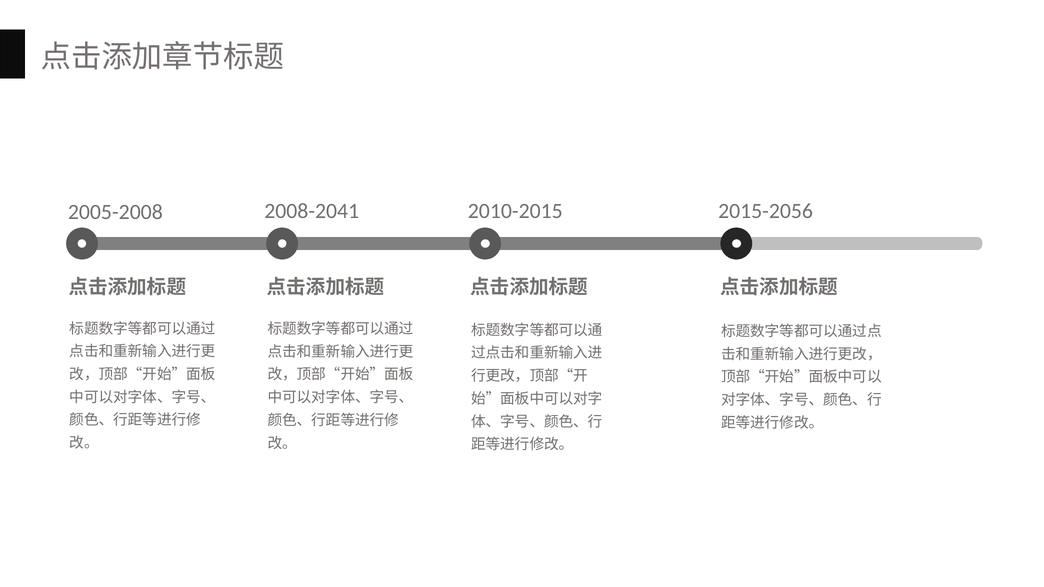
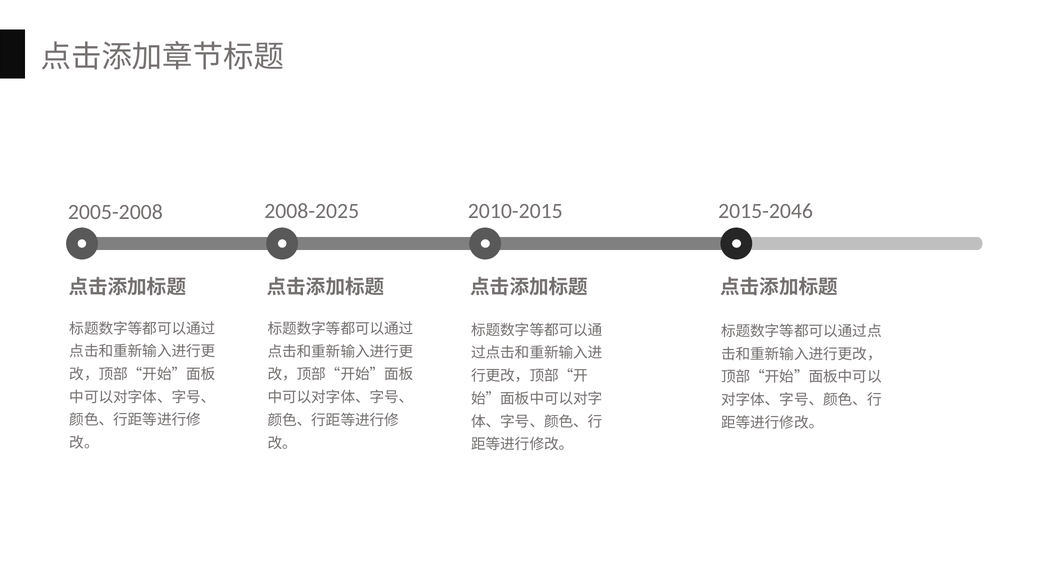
2008-2041: 2008-2041 -> 2008-2025
2015-2056: 2015-2056 -> 2015-2046
